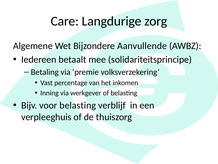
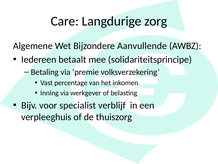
voor belasting: belasting -> specialist
